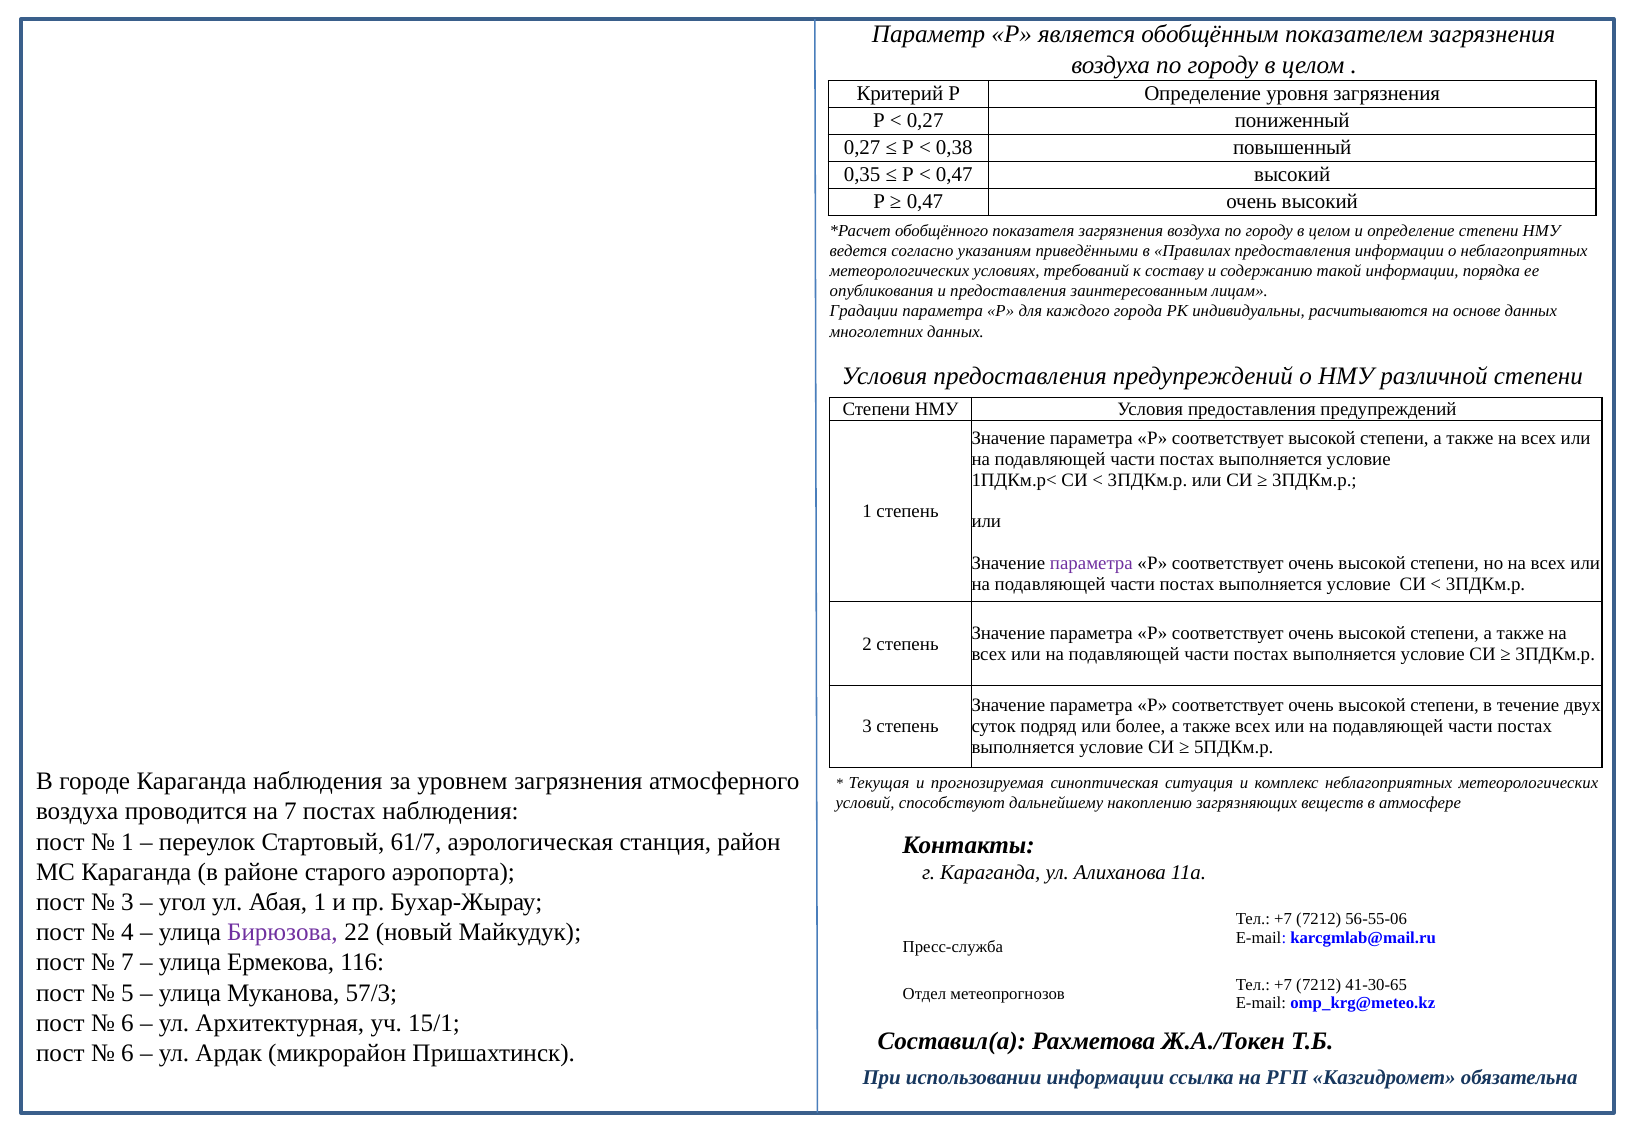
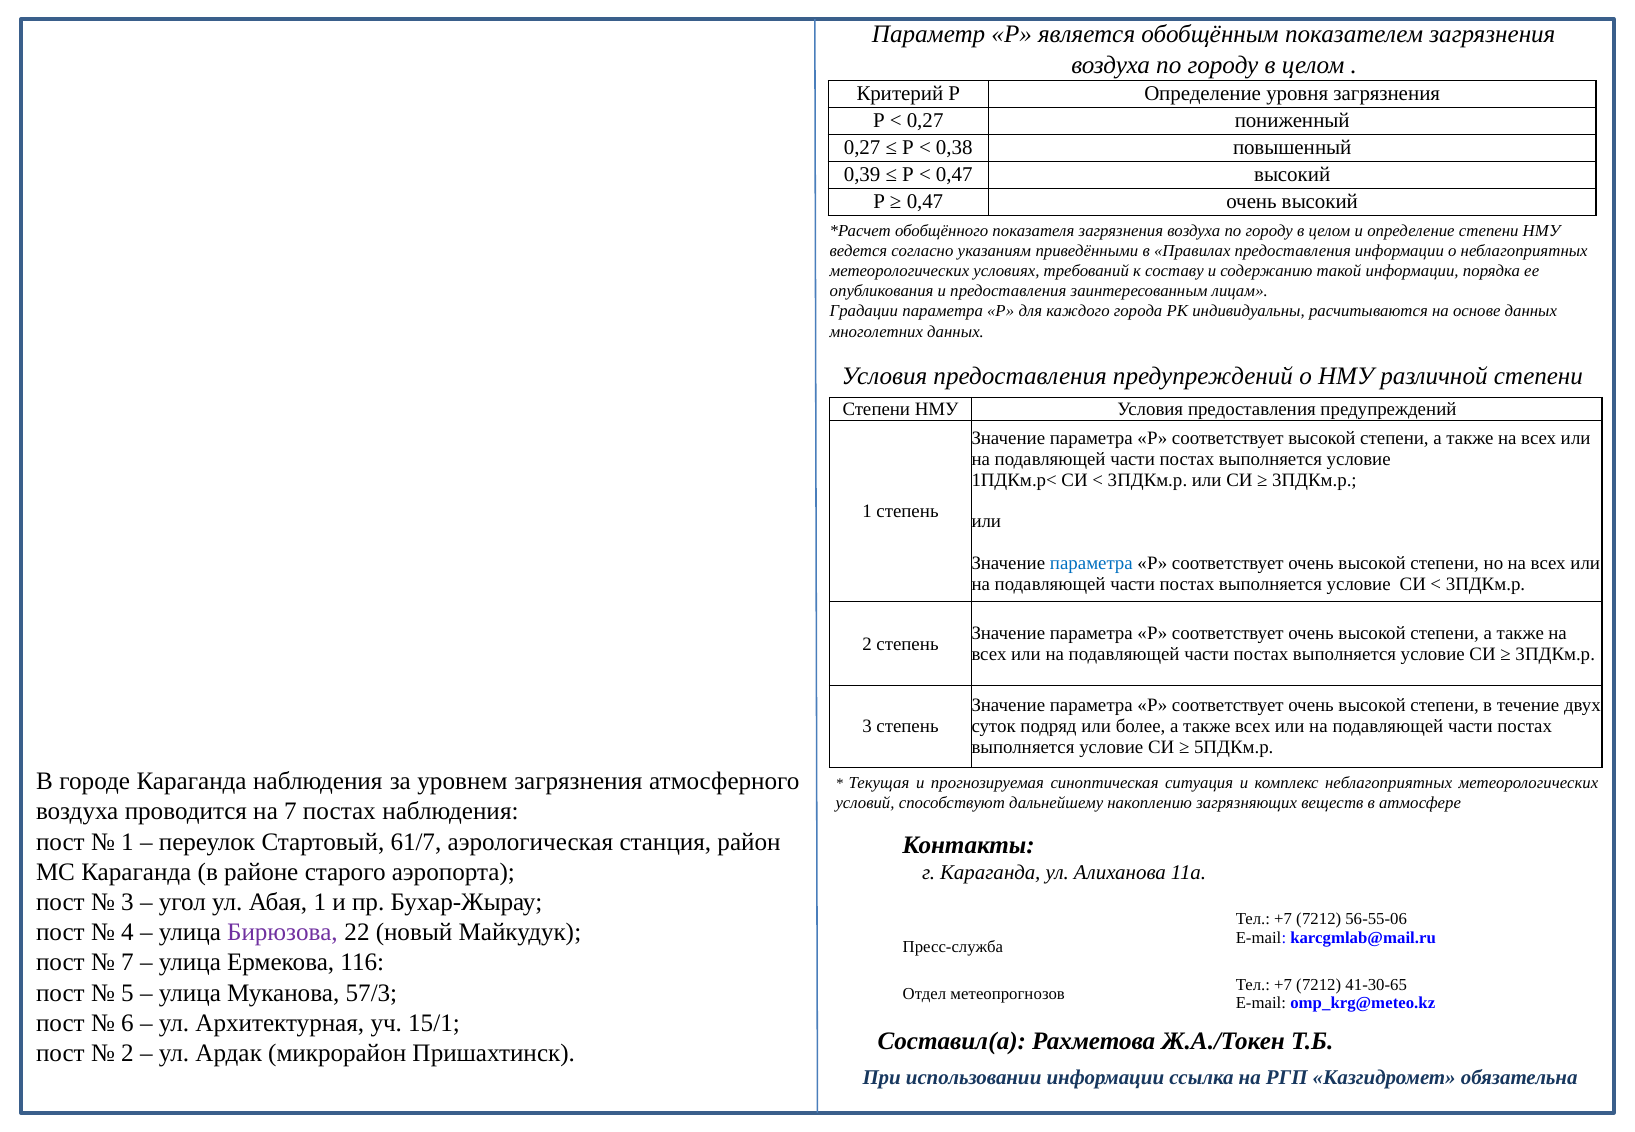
0,35: 0,35 -> 0,39
параметра at (1091, 563) colour: purple -> blue
6 at (127, 1053): 6 -> 2
